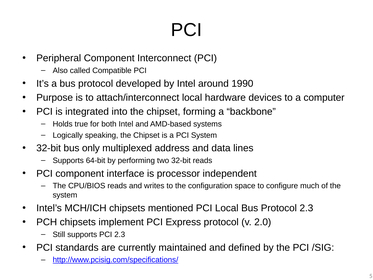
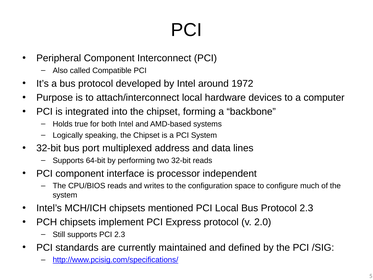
1990: 1990 -> 1972
only: only -> port
